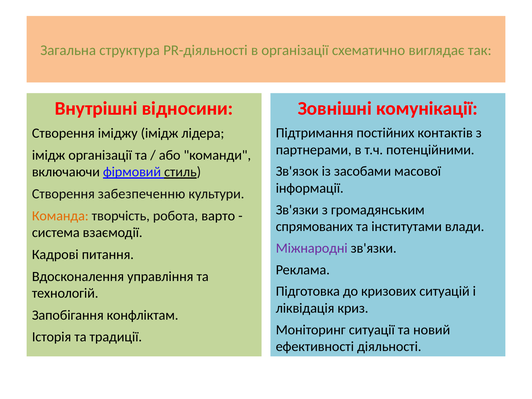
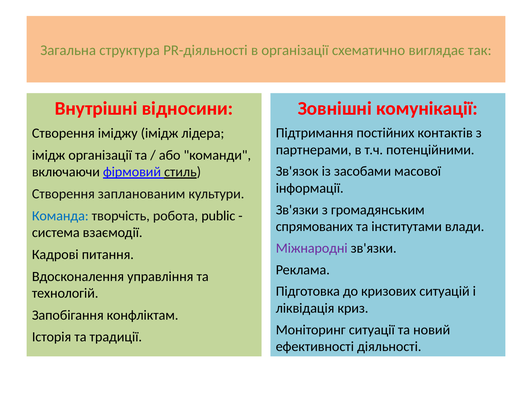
забезпеченню: забезпеченню -> запланованим
Команда colour: orange -> blue
варто: варто -> public
